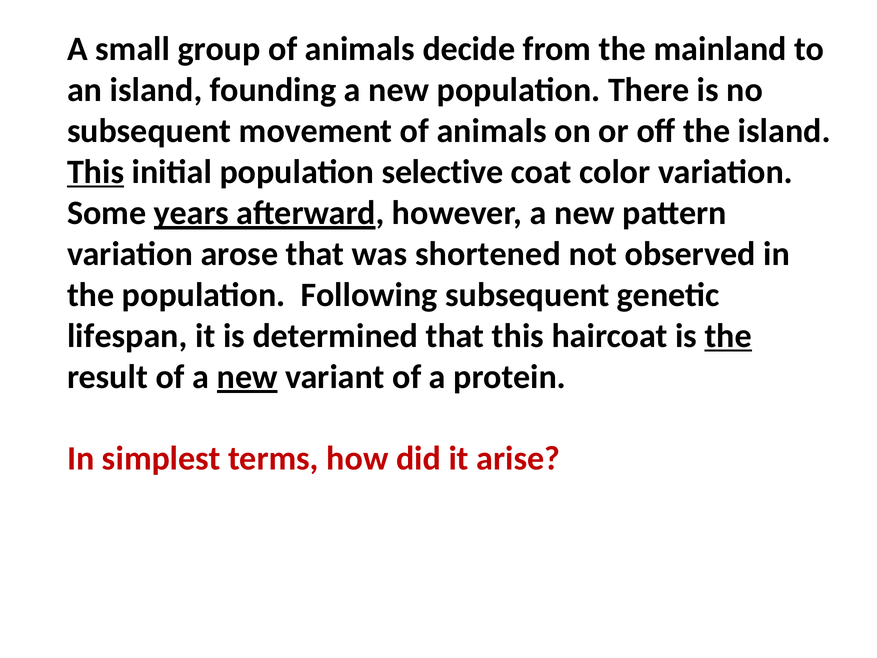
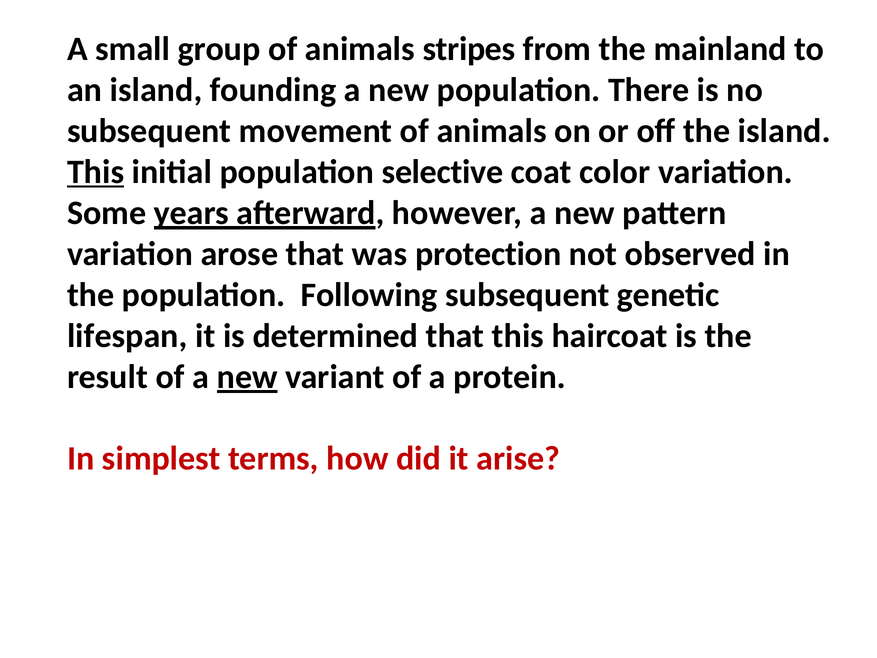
decide: decide -> stripes
shortened: shortened -> protection
the at (728, 336) underline: present -> none
